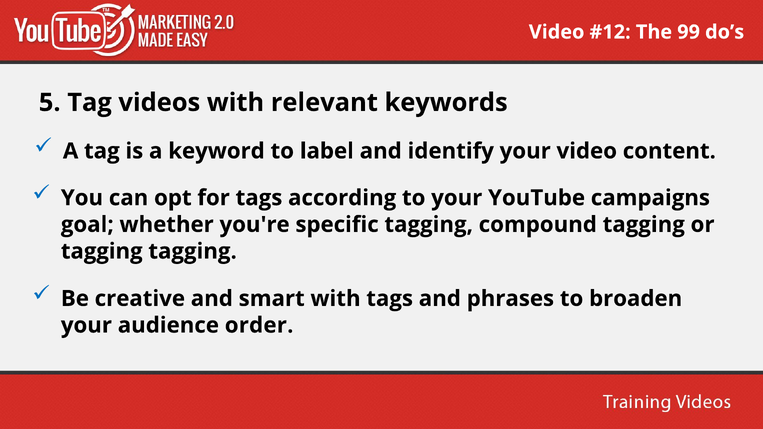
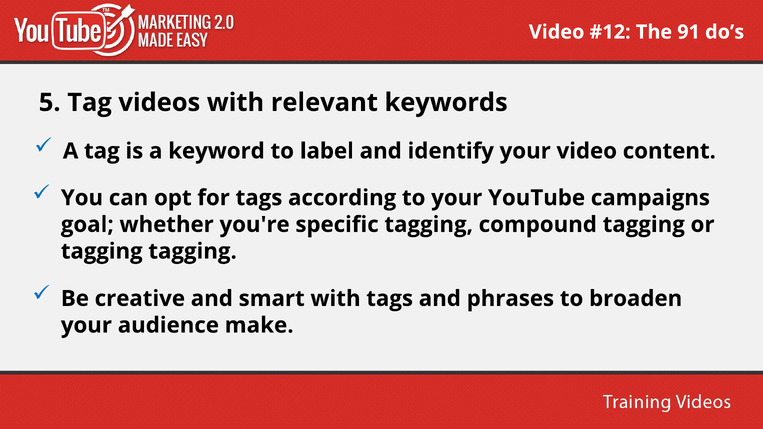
99: 99 -> 91
order: order -> make
